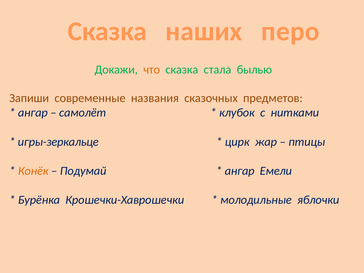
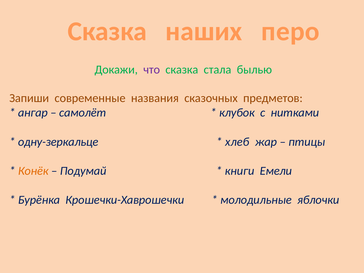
что colour: orange -> purple
игры-зеркальце: игры-зеркальце -> одну-зеркальце
цирк: цирк -> хлеб
ангар at (240, 171): ангар -> книги
